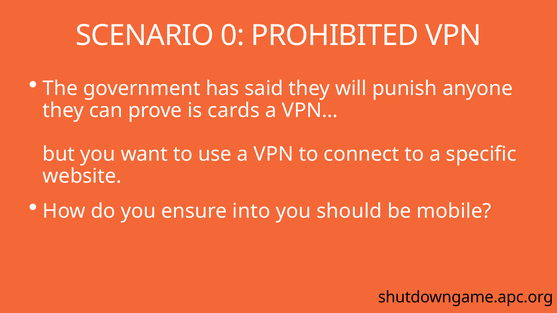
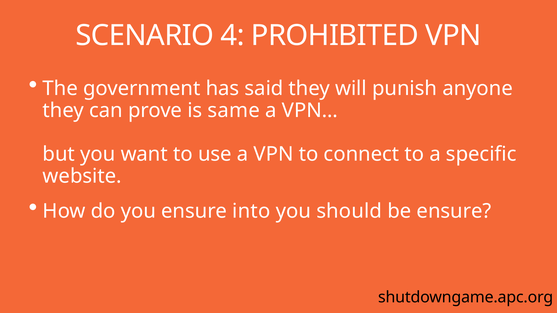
0: 0 -> 4
cards: cards -> same
be mobile: mobile -> ensure
